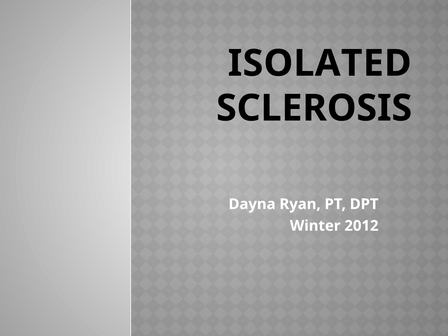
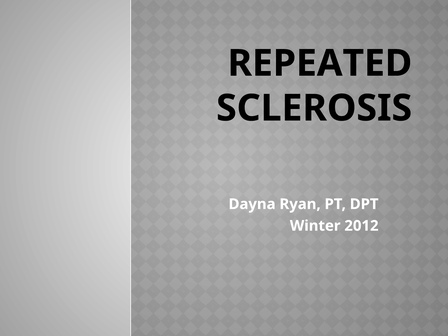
ISOLATED: ISOLATED -> REPEATED
